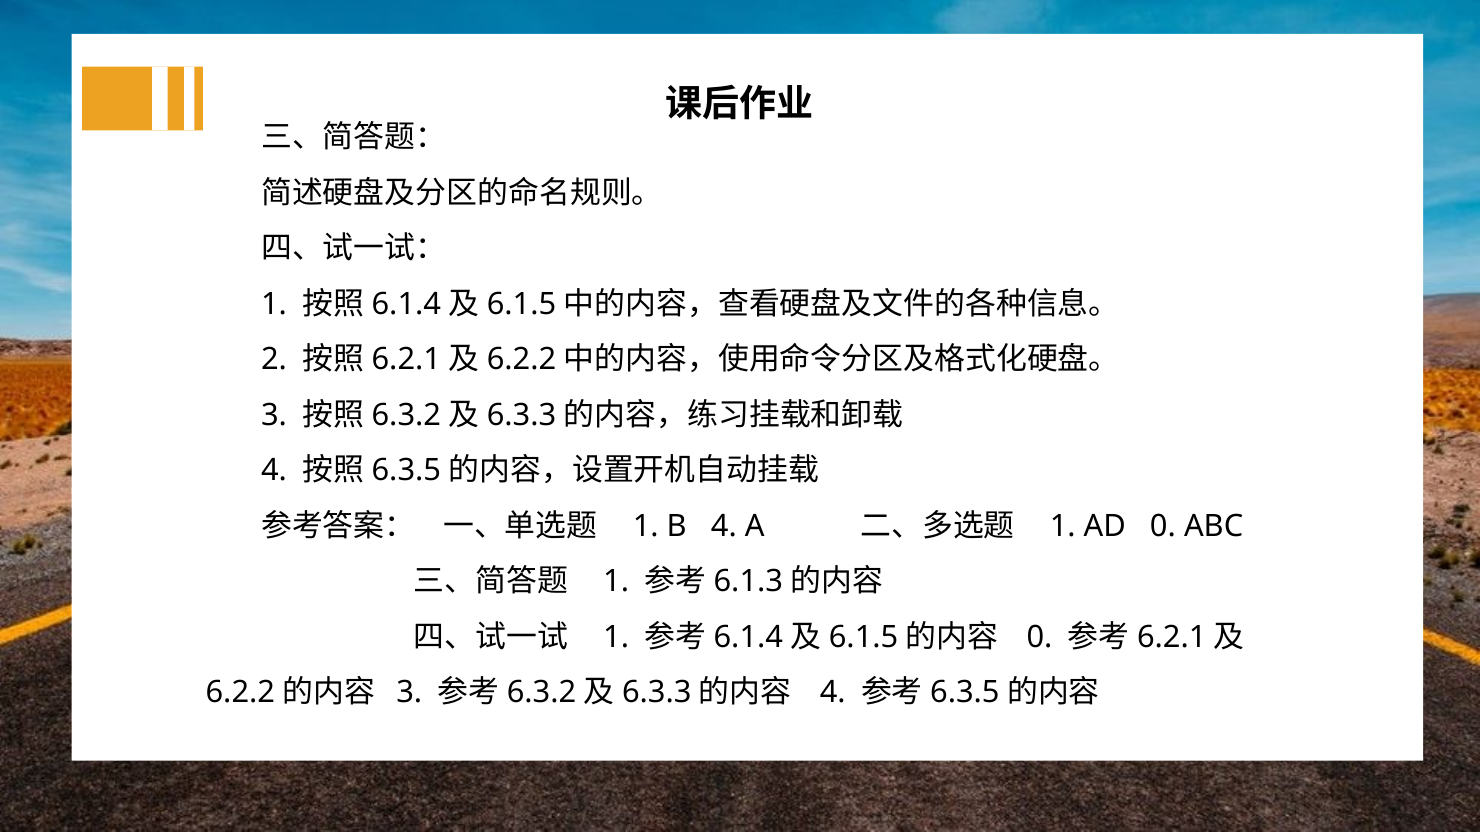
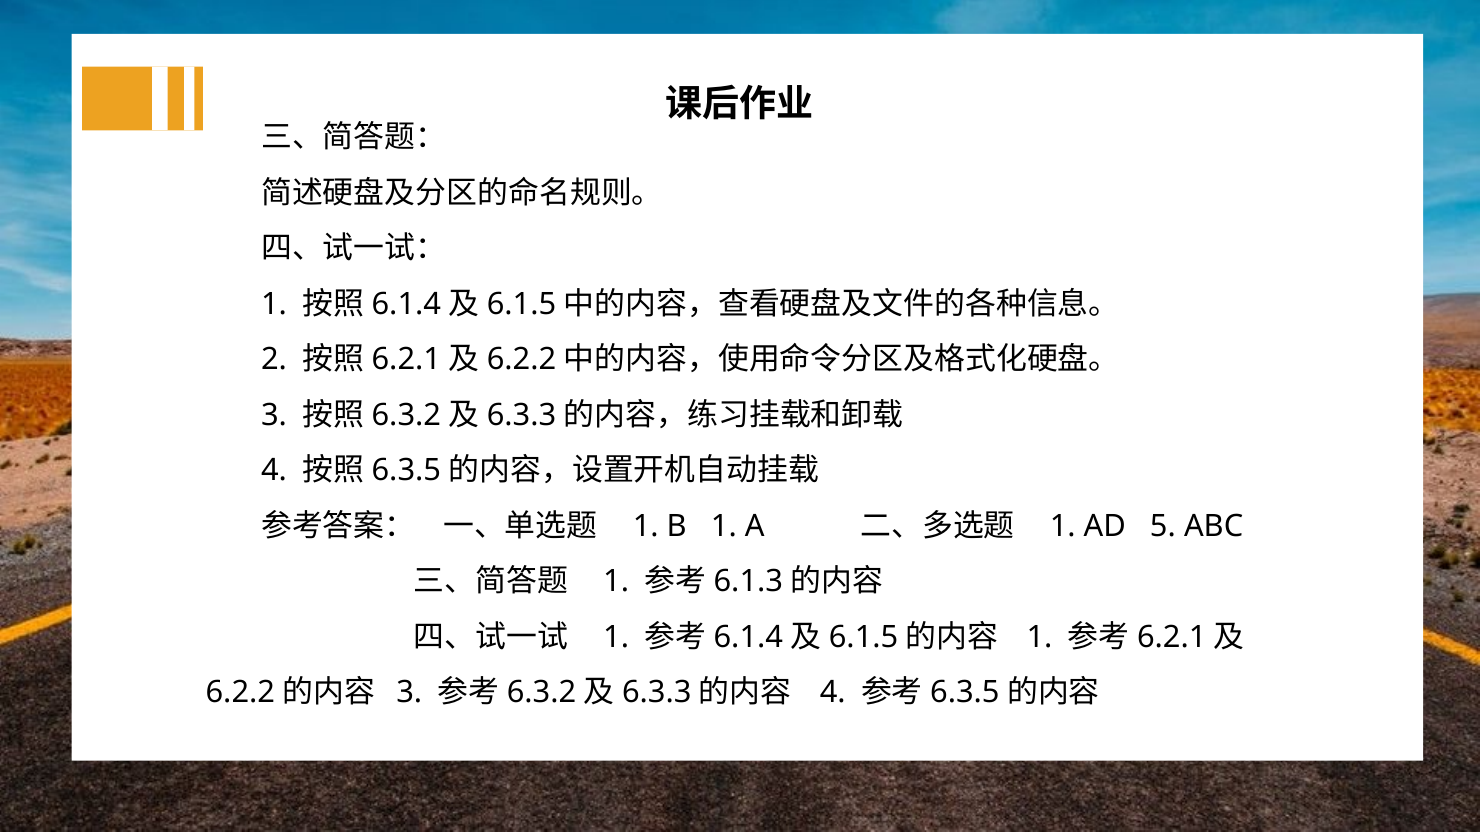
B 4: 4 -> 1
AD 0: 0 -> 5
0 at (1040, 637): 0 -> 1
